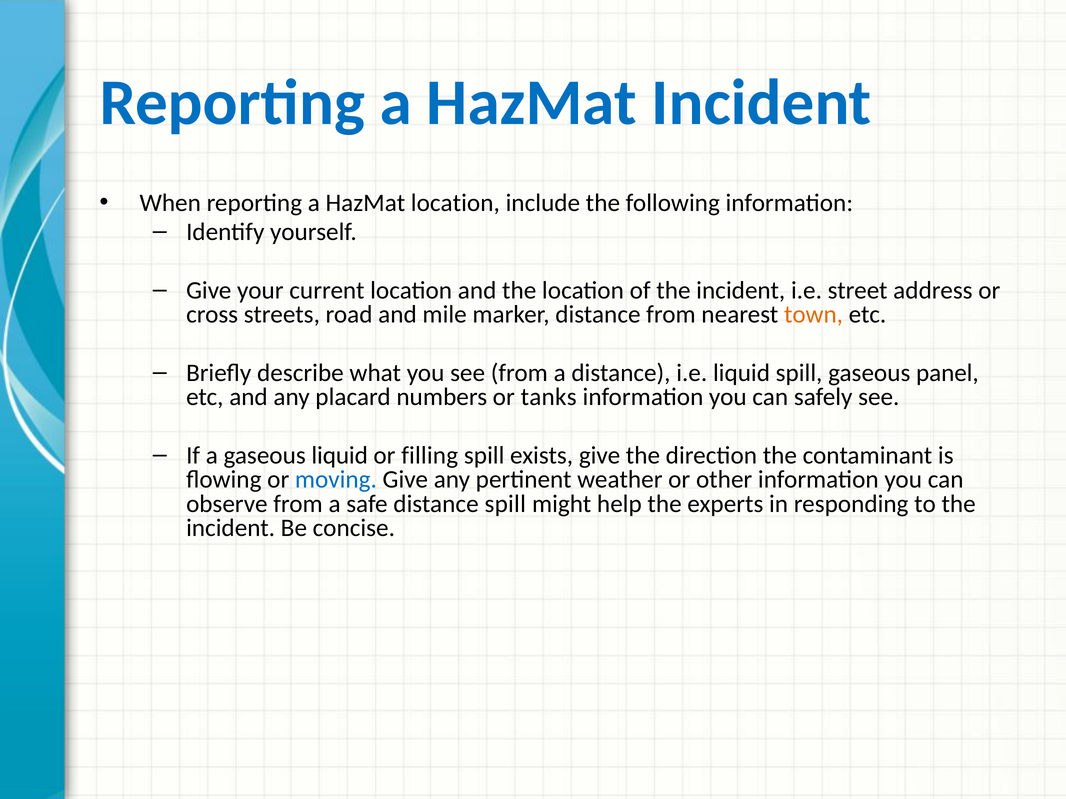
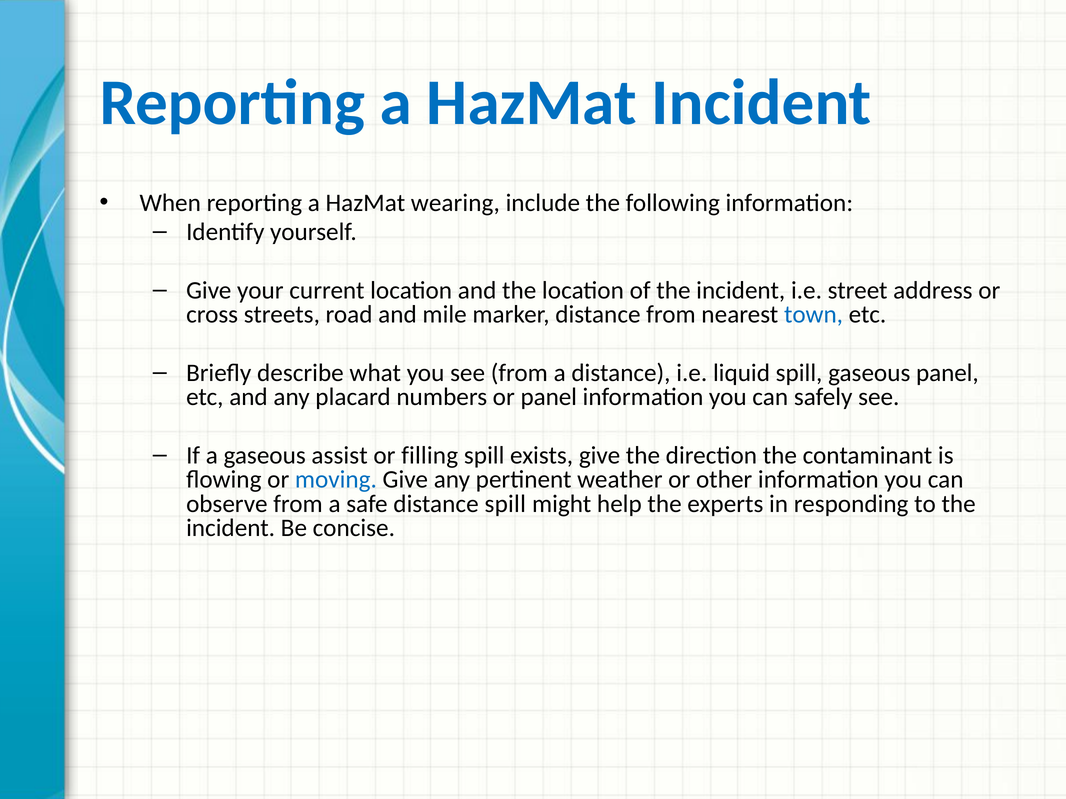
HazMat location: location -> wearing
town colour: orange -> blue
or tanks: tanks -> panel
gaseous liquid: liquid -> assist
